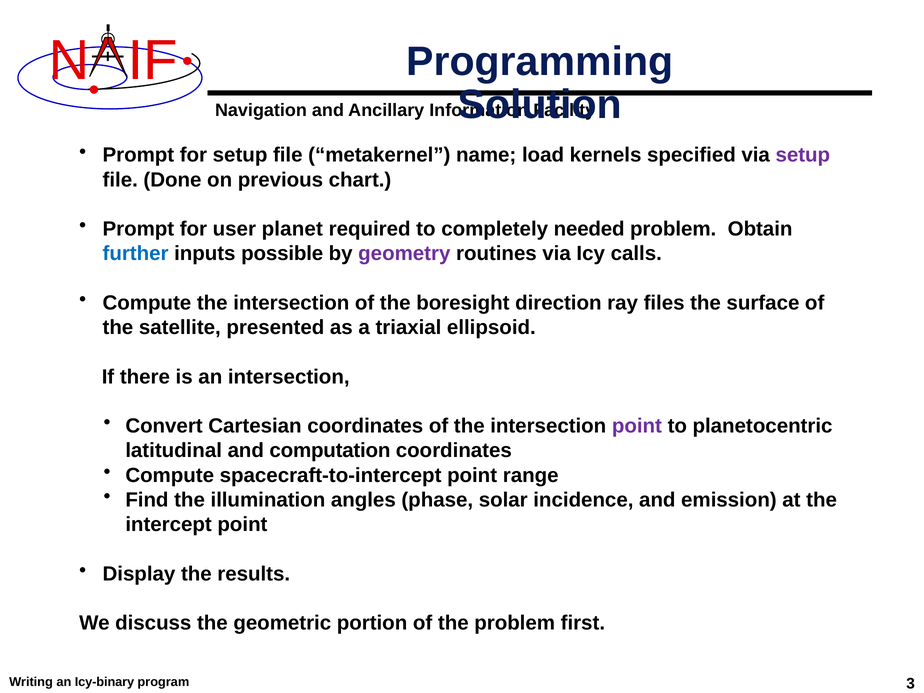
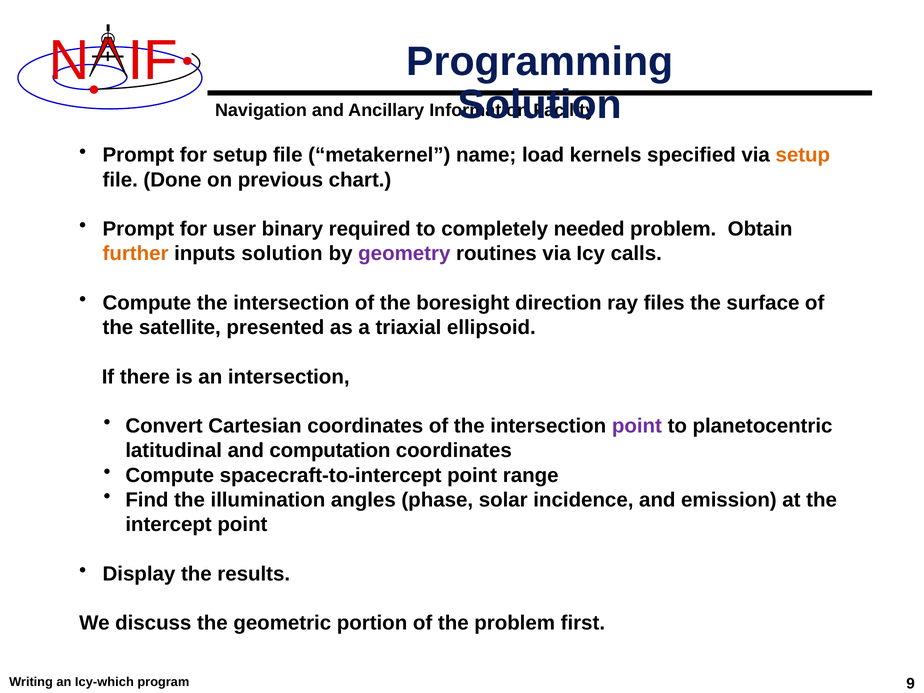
setup at (803, 155) colour: purple -> orange
planet: planet -> binary
further colour: blue -> orange
inputs possible: possible -> solution
Icy-binary: Icy-binary -> Icy-which
3: 3 -> 9
